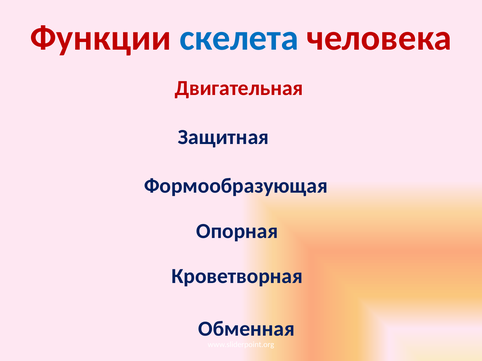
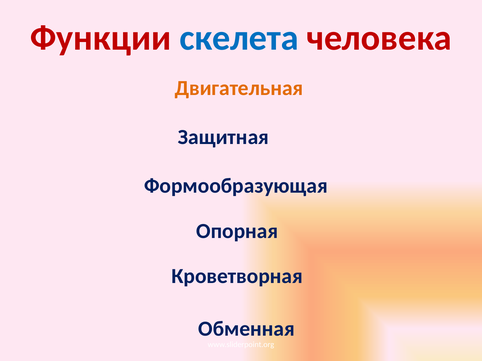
Двигательная colour: red -> orange
